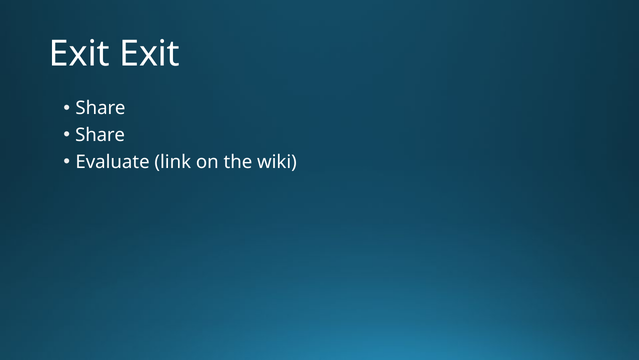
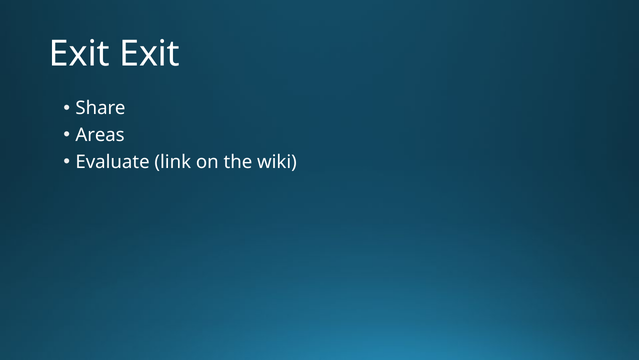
Share at (100, 135): Share -> Areas
